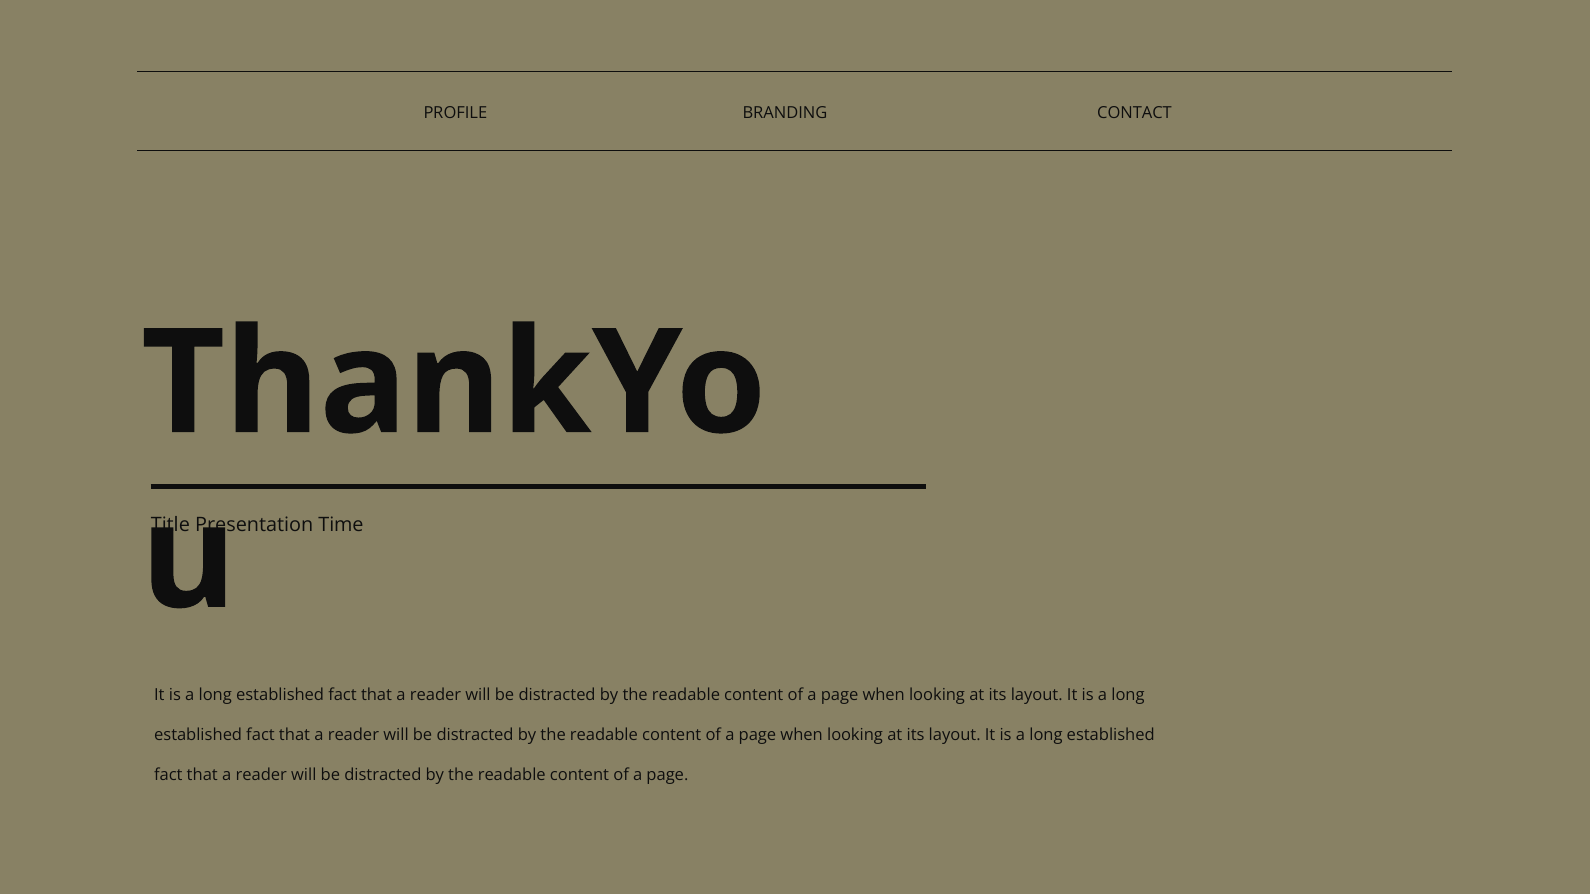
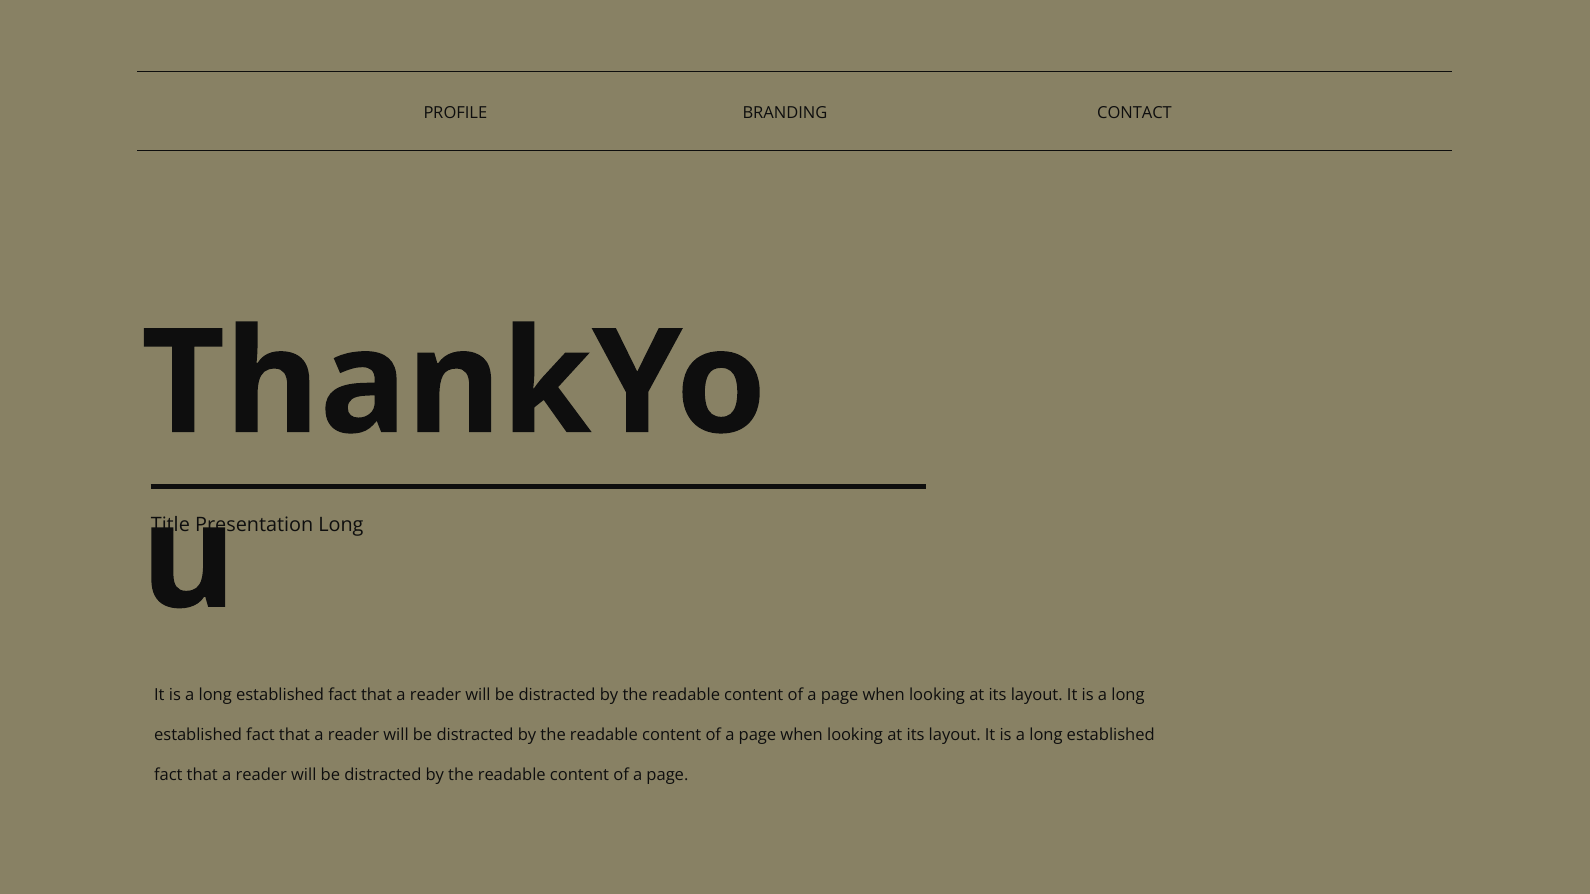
Presentation Time: Time -> Long
